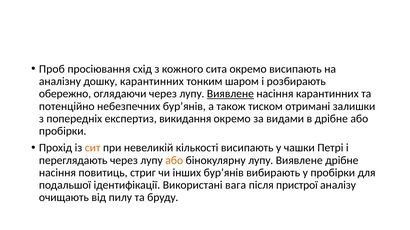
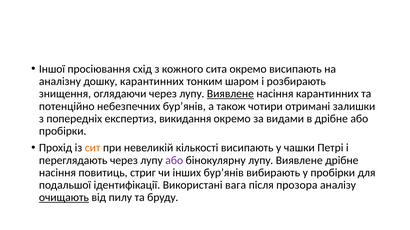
Проб: Проб -> Іншої
обережно: обережно -> знищення
тиском: тиском -> чотири
або at (174, 161) colour: orange -> purple
пристрої: пристрої -> прозора
очищають underline: none -> present
